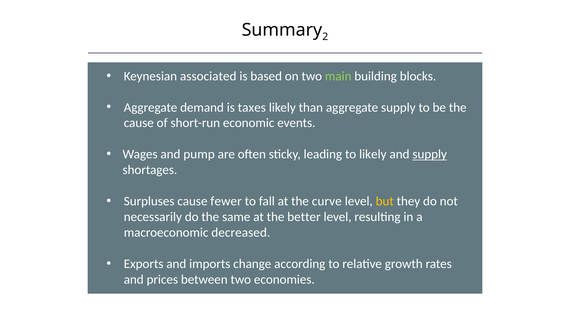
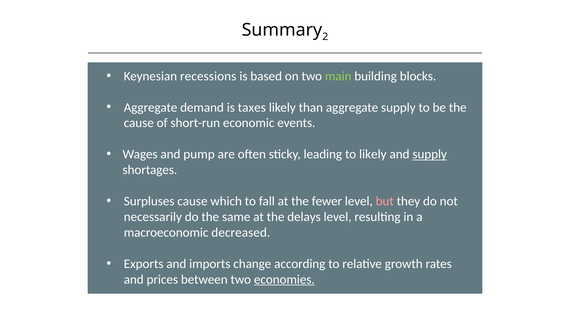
associated: associated -> recessions
fewer: fewer -> which
curve: curve -> fewer
but colour: yellow -> pink
better: better -> delays
economies underline: none -> present
